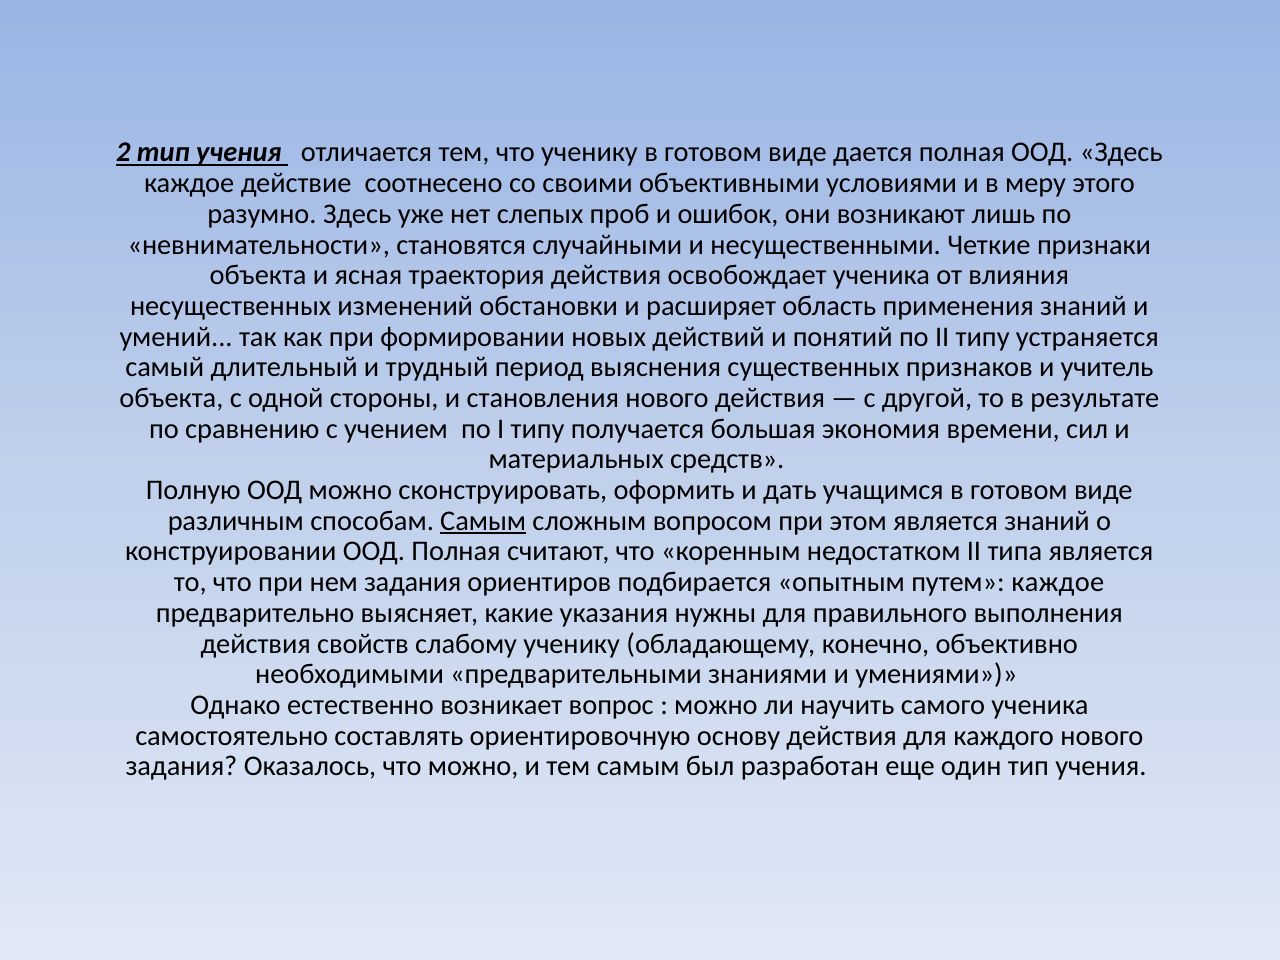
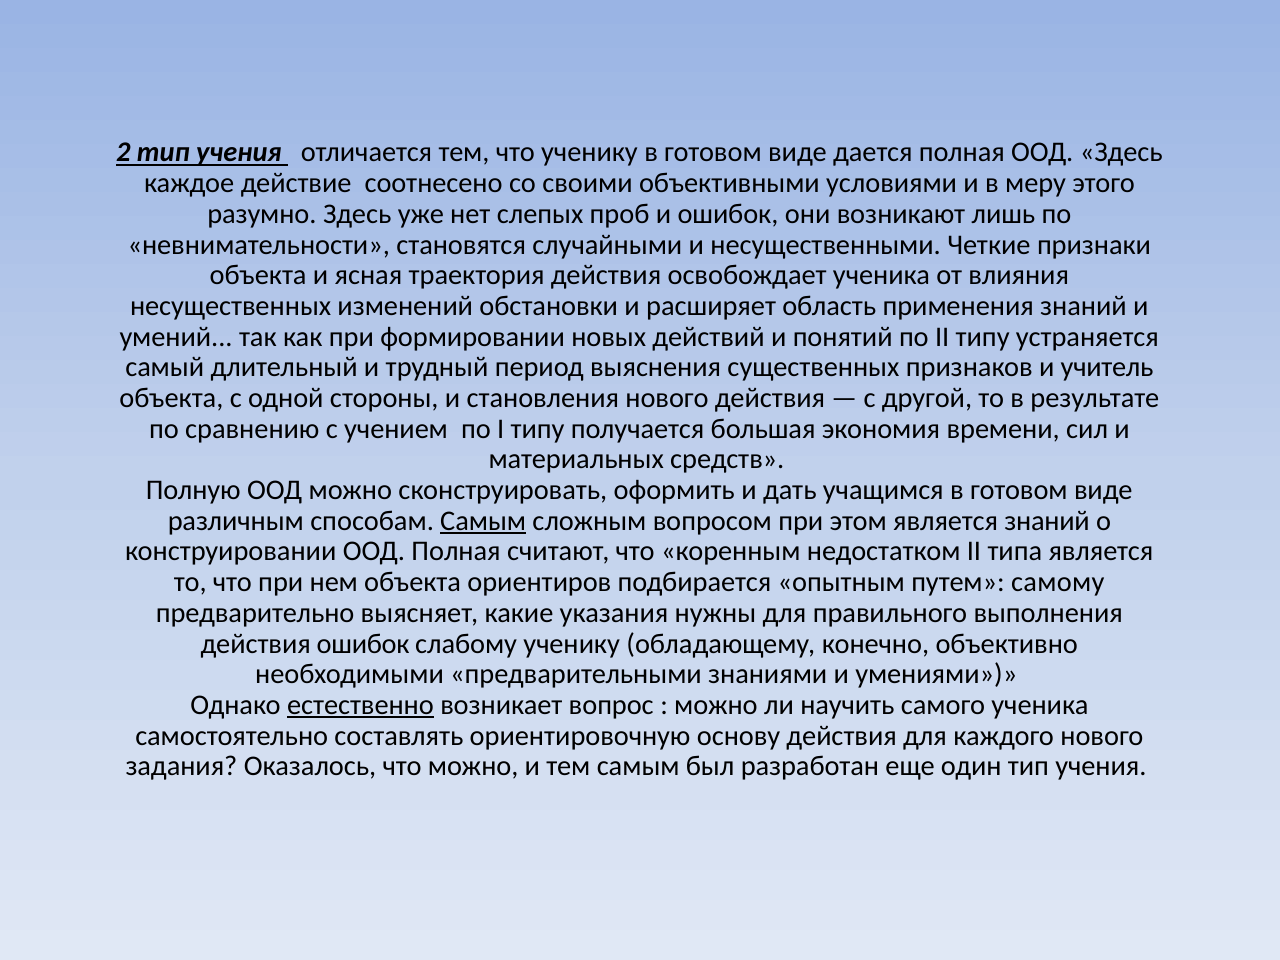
нем задания: задания -> объекта
путем каждое: каждое -> самому
действия свойств: свойств -> ошибок
естественно underline: none -> present
